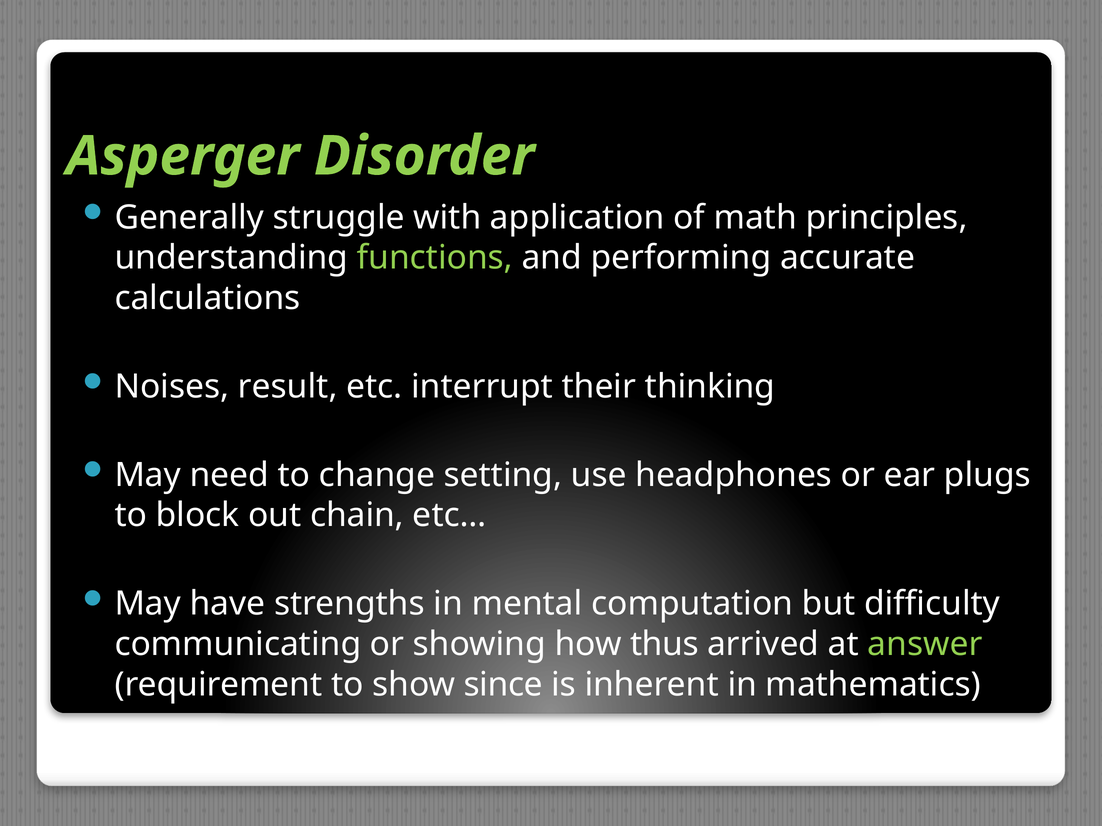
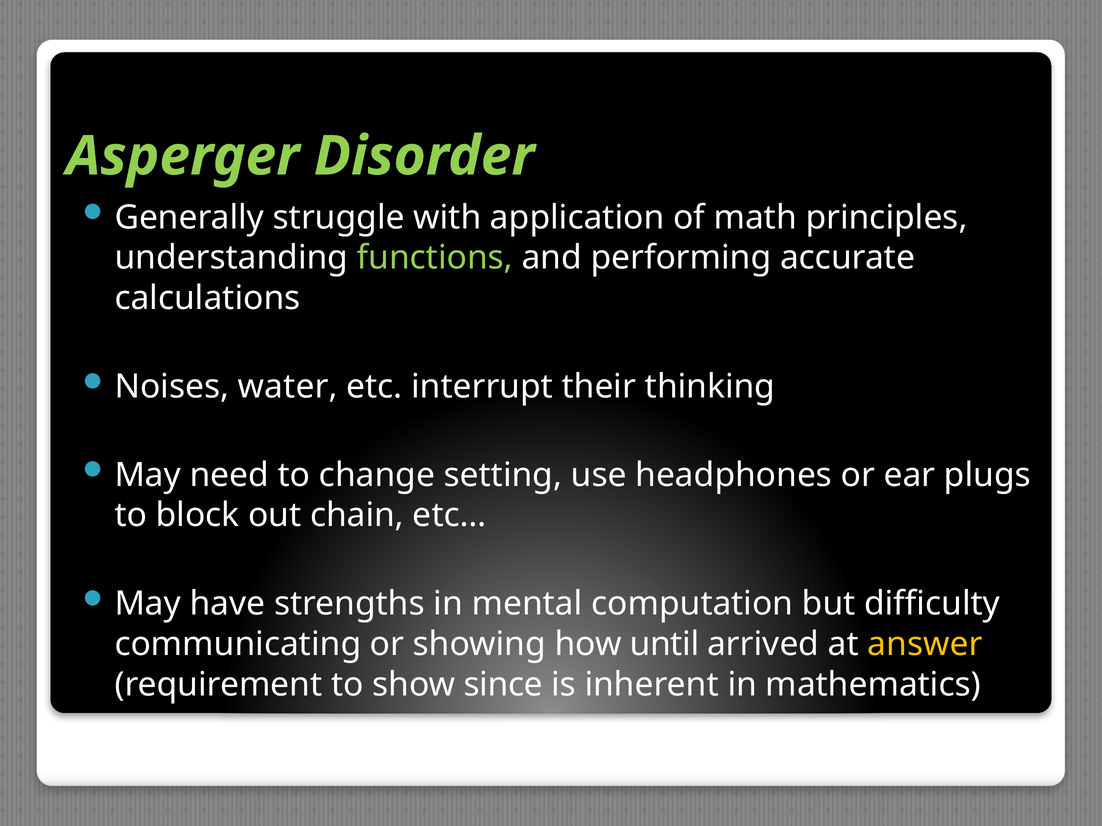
result: result -> water
thus: thus -> until
answer colour: light green -> yellow
